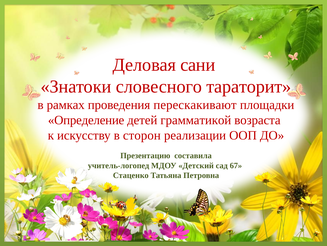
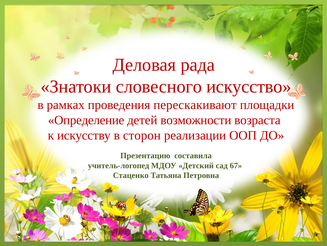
сани: сани -> рада
тараторит: тараторит -> искусство
грамматикой: грамматикой -> возможности
